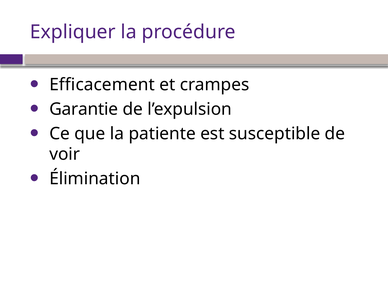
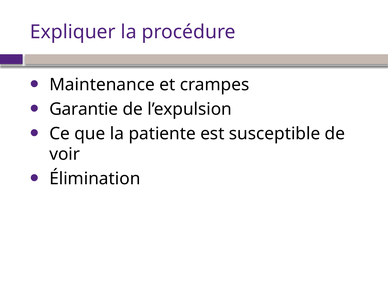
Efficacement: Efficacement -> Maintenance
